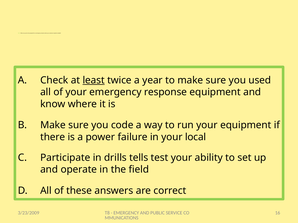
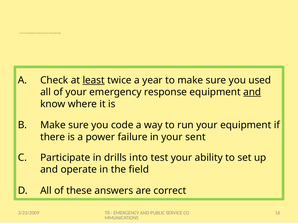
and at (252, 92) underline: none -> present
local: local -> sent
tells: tells -> into
